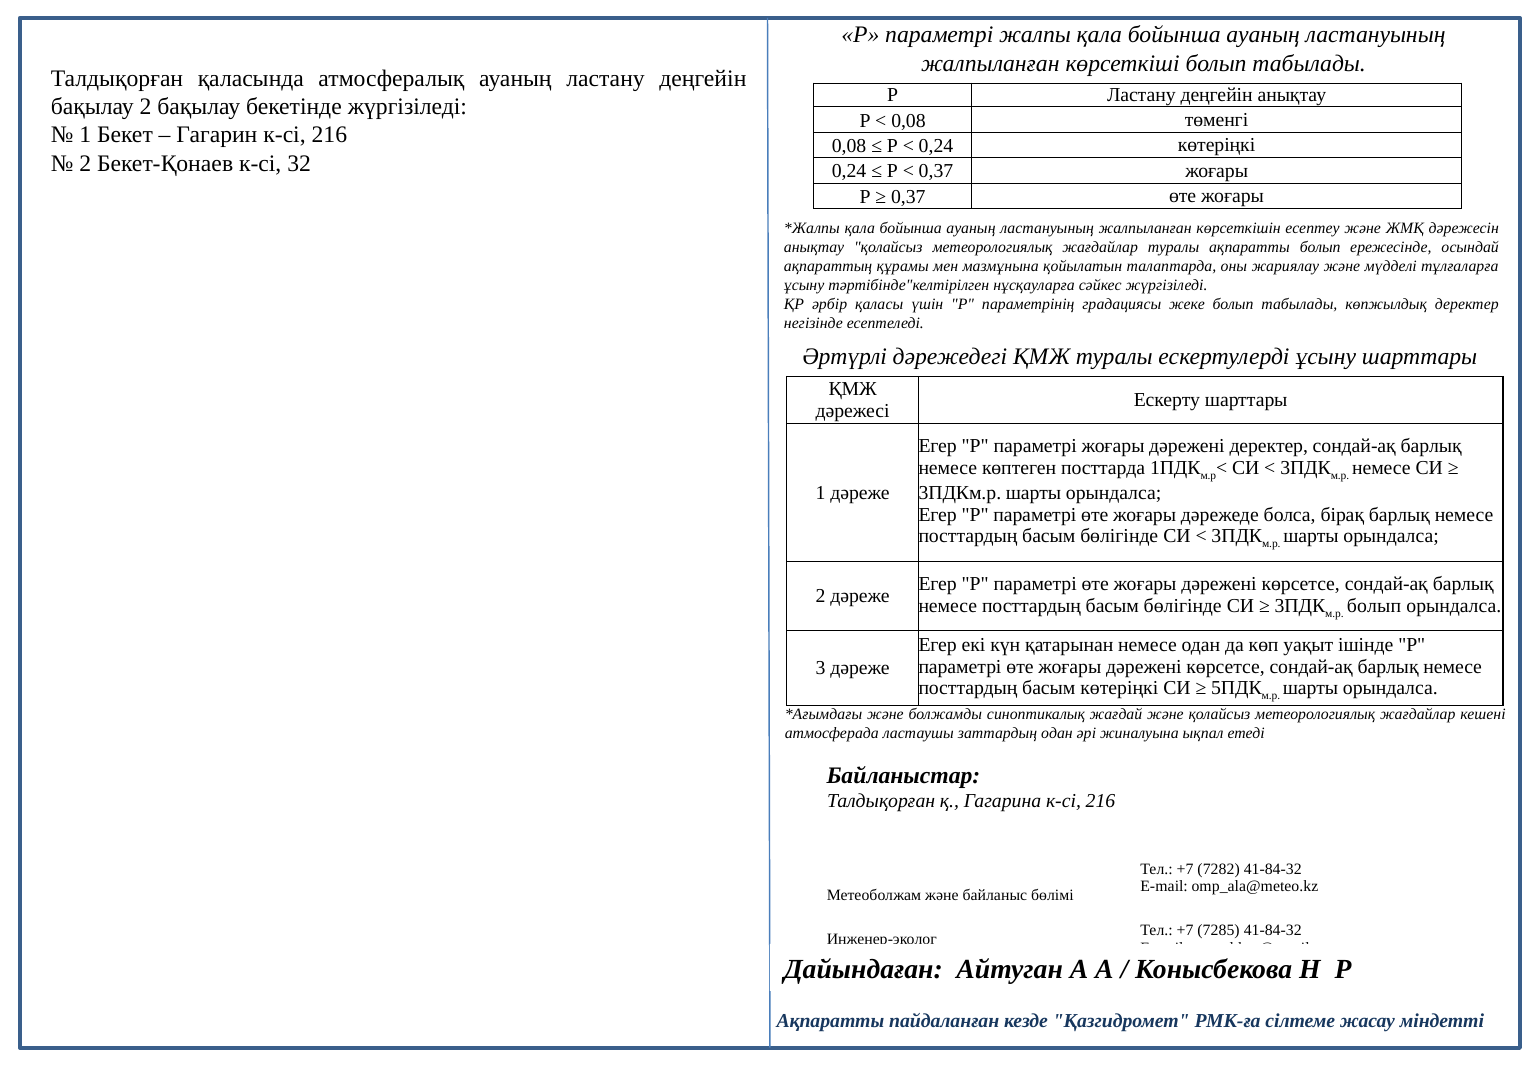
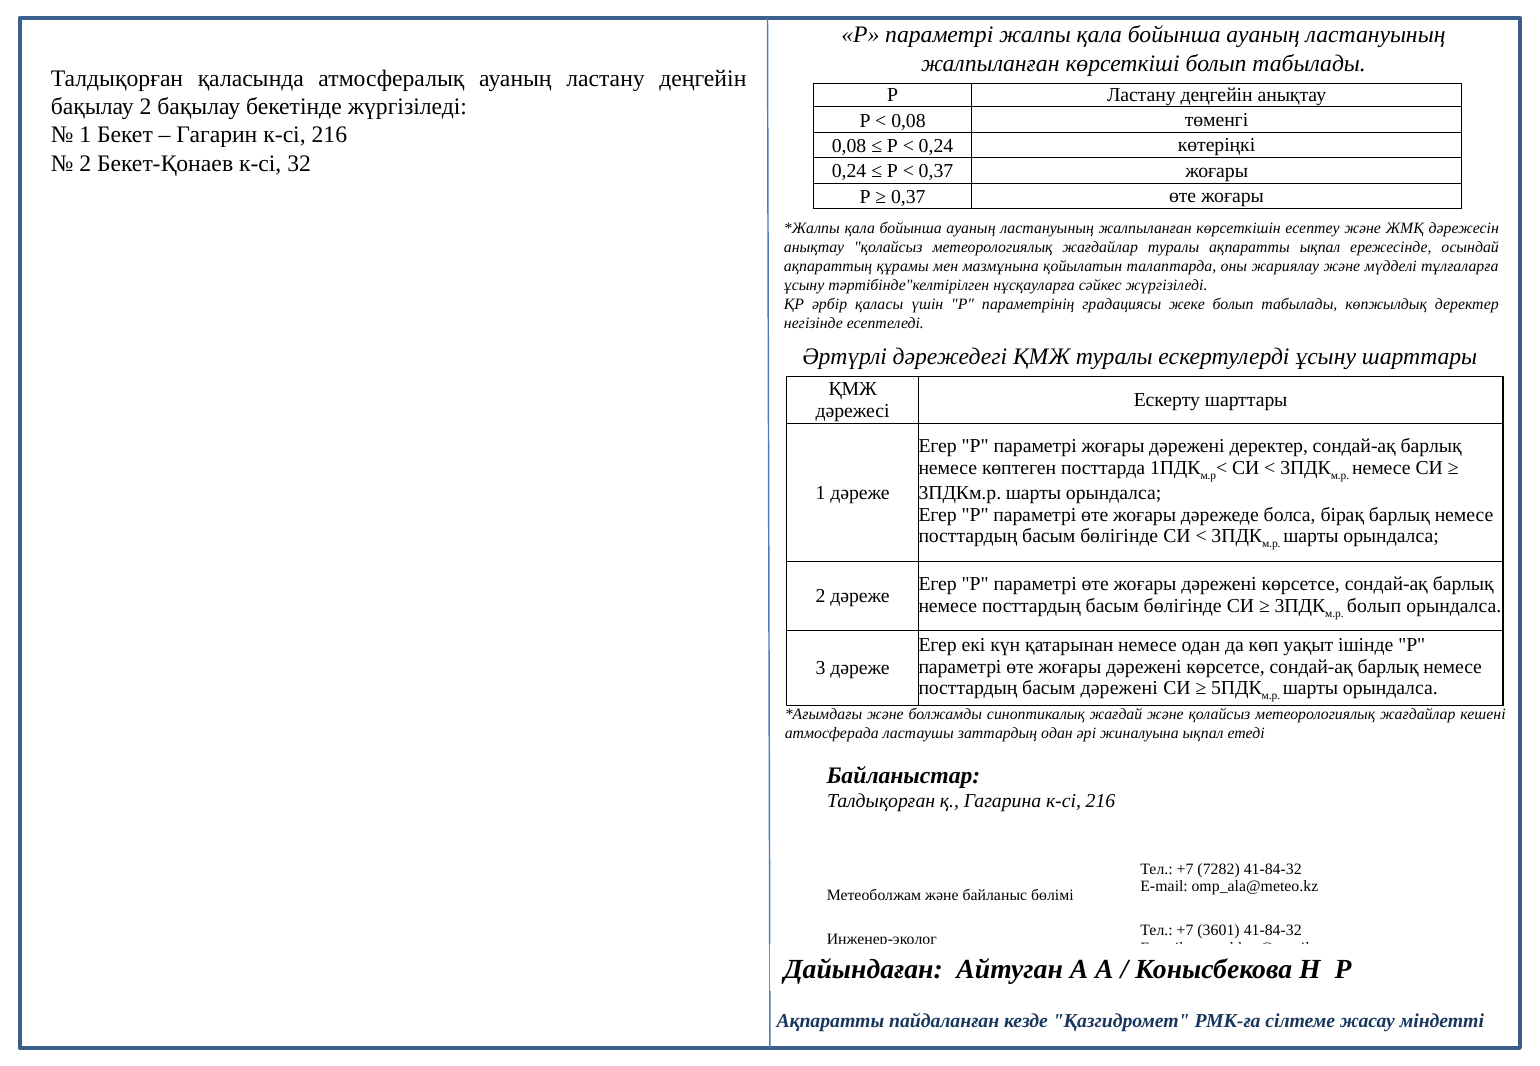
ақпаратты болып: болып -> ықпал
басым көтеріңкі: көтеріңкі -> дәрежені
7285: 7285 -> 3601
